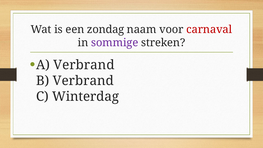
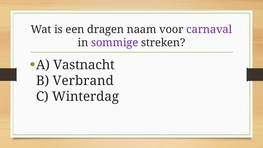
zondag: zondag -> dragen
carnaval colour: red -> purple
A Verbrand: Verbrand -> Vastnacht
